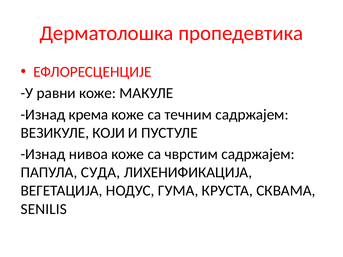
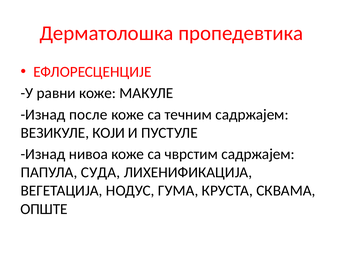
крема: крема -> после
SENILIS: SENILIS -> ОПШТЕ
